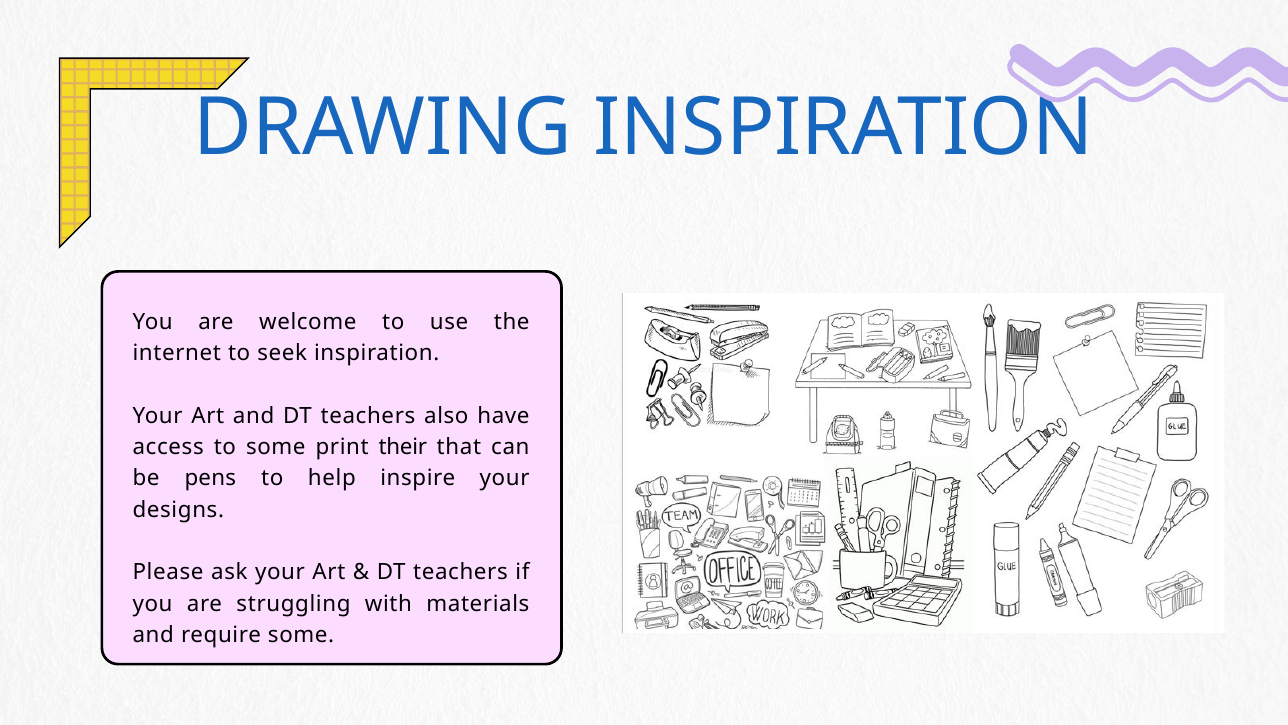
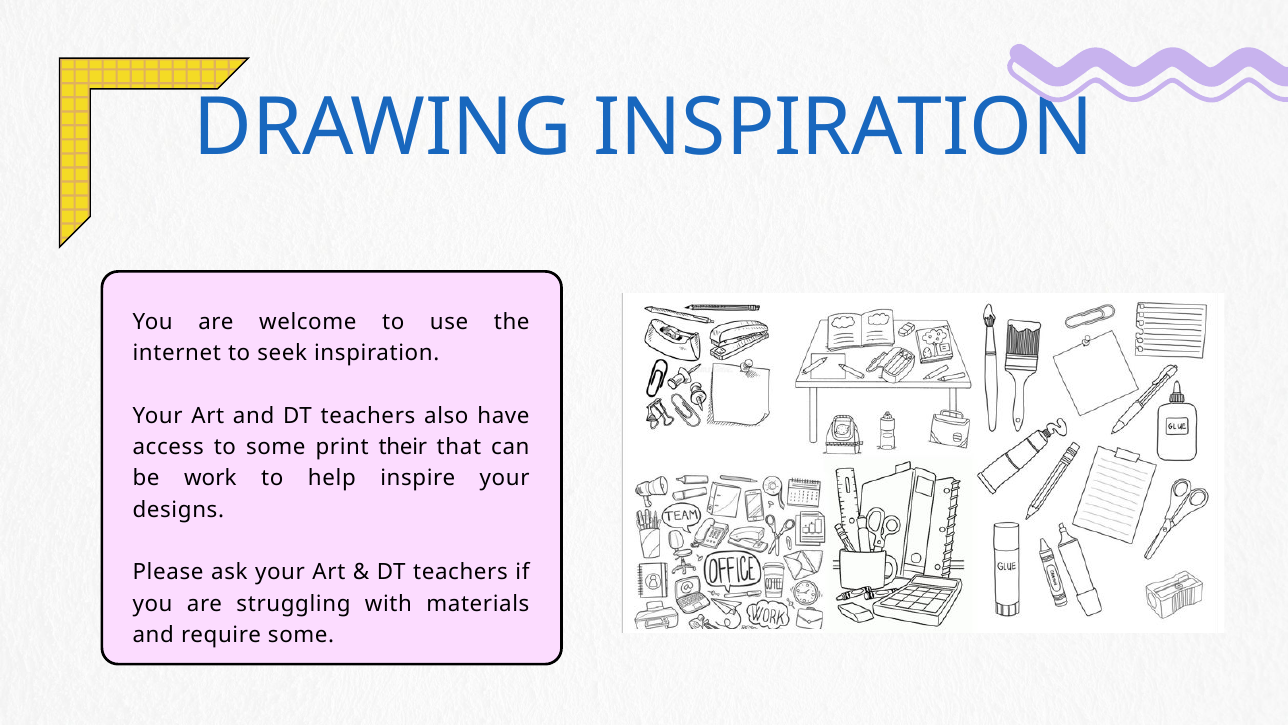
pens: pens -> work
